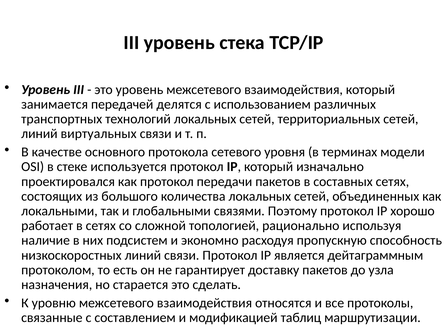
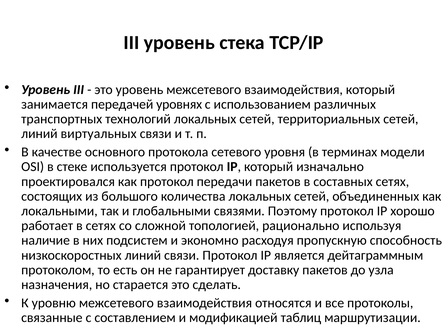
делятся: делятся -> уровнях
